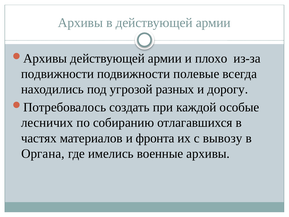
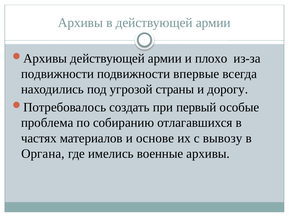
полевые: полевые -> впервые
разных: разных -> страны
каждой: каждой -> первый
лесничих: лесничих -> проблема
фронта: фронта -> основе
